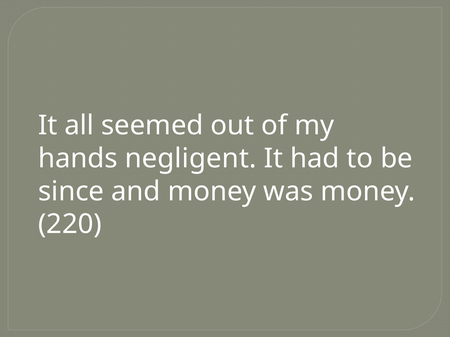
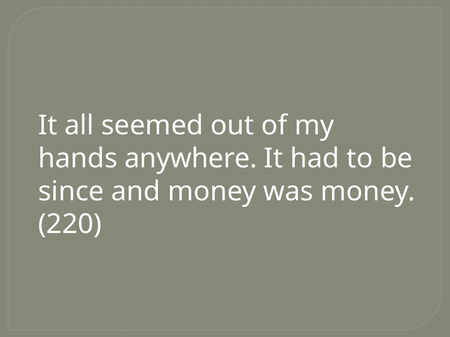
negligent: negligent -> anywhere
